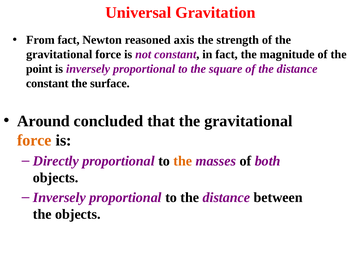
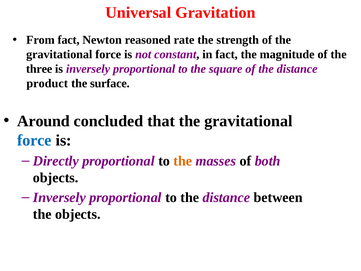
axis: axis -> rate
point: point -> three
constant at (47, 83): constant -> product
force at (34, 140) colour: orange -> blue
